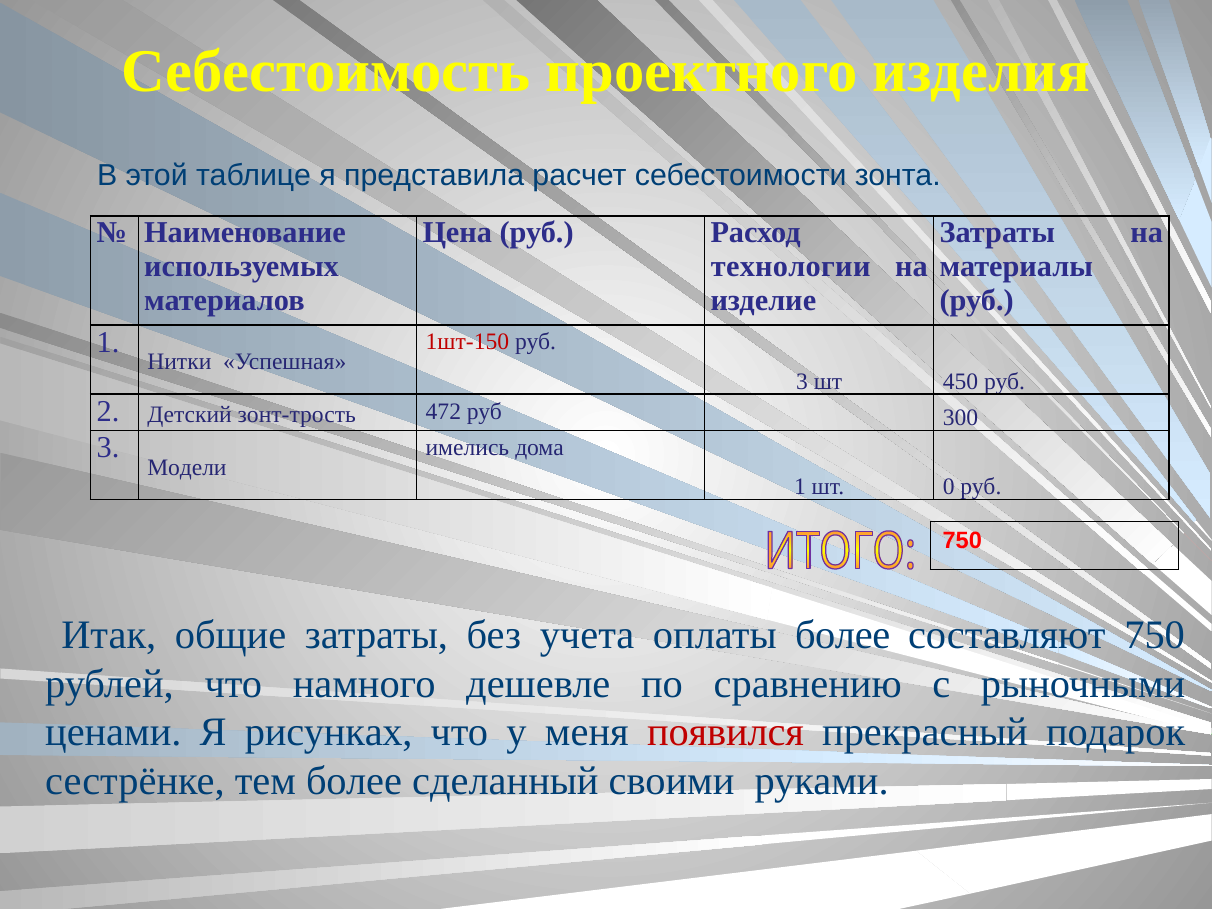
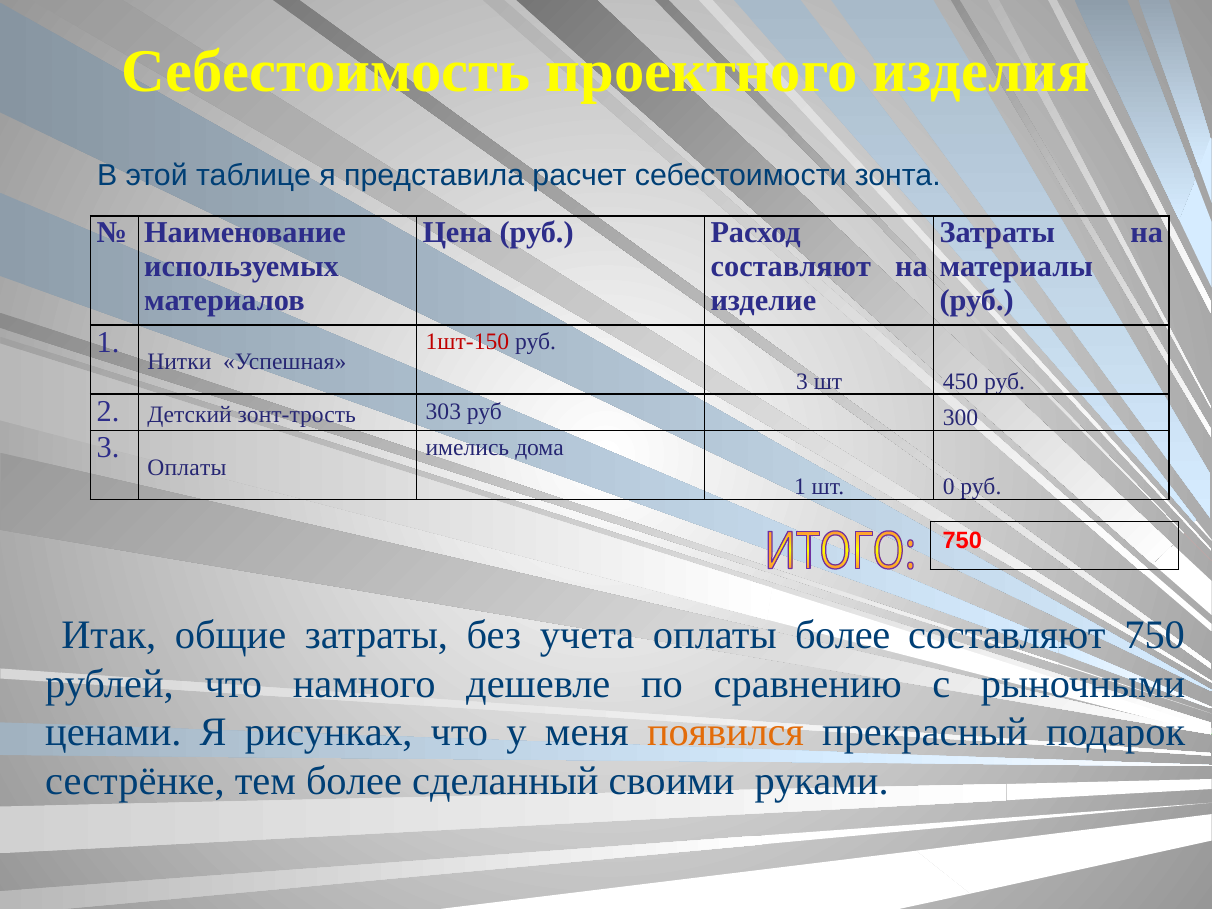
технологии at (791, 266): технологии -> составляют
472: 472 -> 303
Модели at (187, 467): Модели -> Оплаты
появился colour: red -> orange
